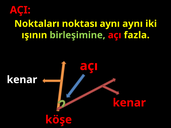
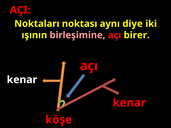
aynı aynı: aynı -> diye
birleşimine colour: light green -> pink
fazla: fazla -> birer
